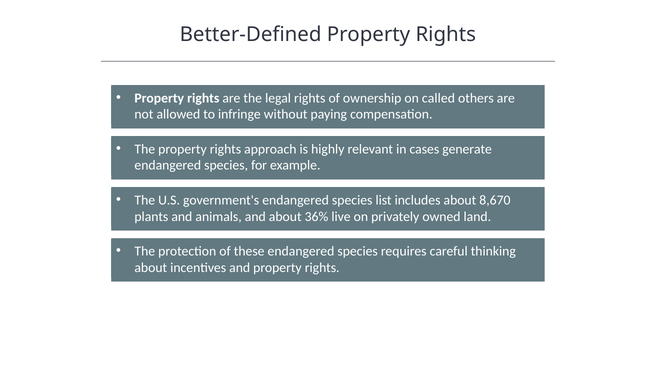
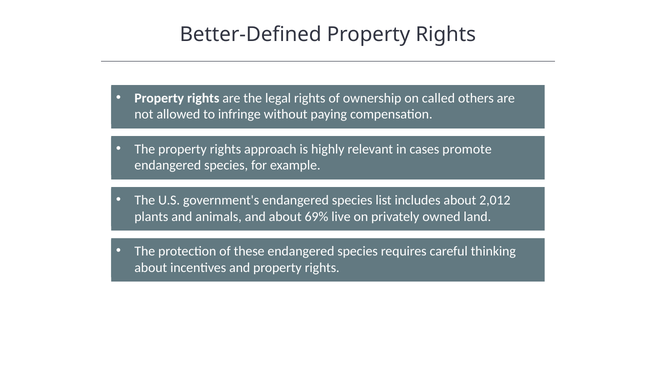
generate: generate -> promote
8,670: 8,670 -> 2,012
36%: 36% -> 69%
